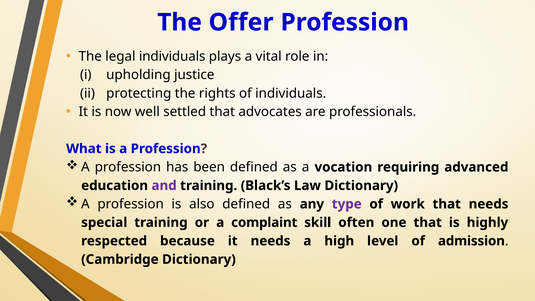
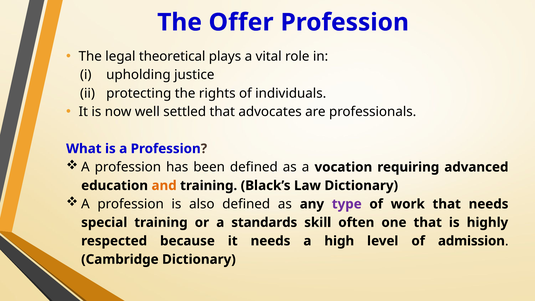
legal individuals: individuals -> theoretical
and colour: purple -> orange
complaint: complaint -> standards
